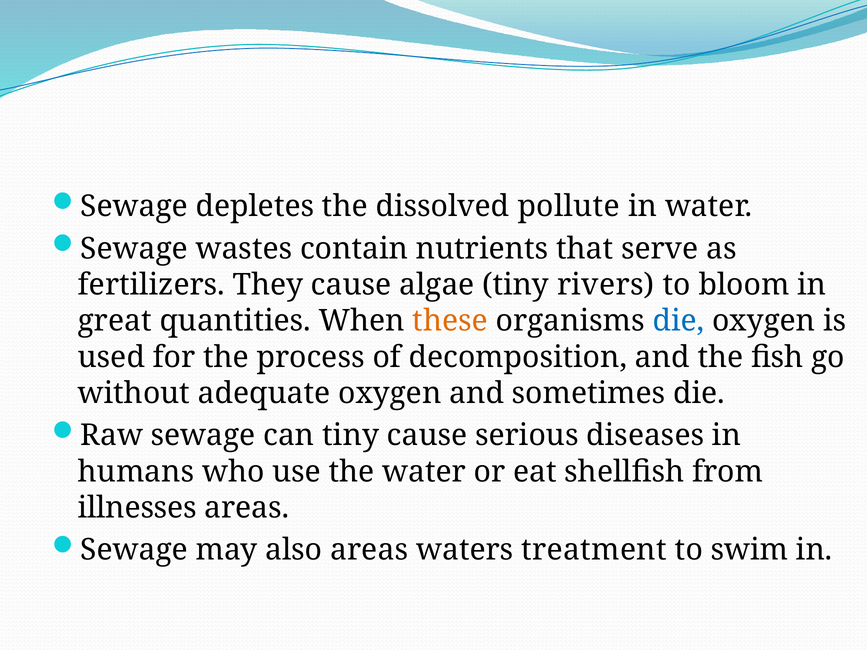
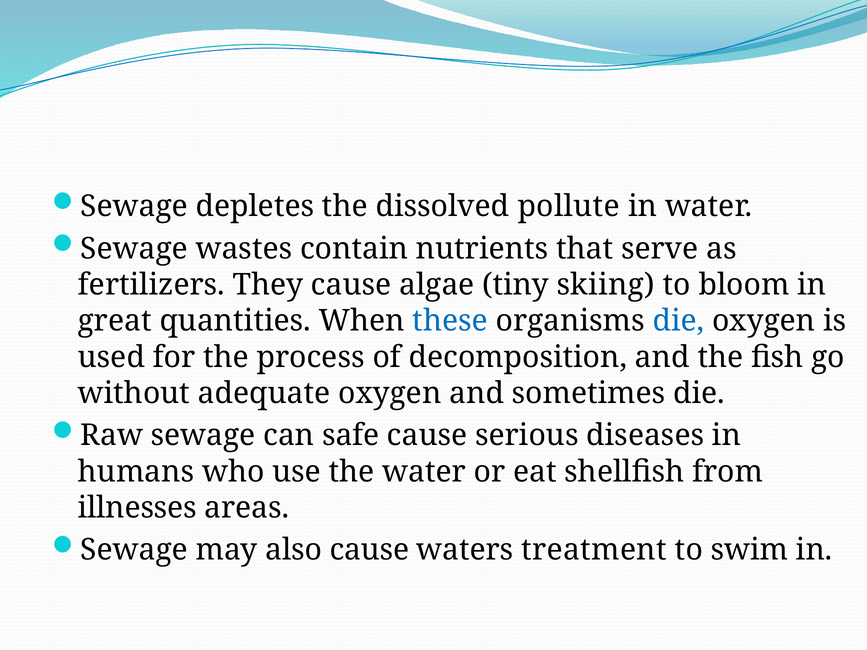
rivers: rivers -> skiing
these colour: orange -> blue
can tiny: tiny -> safe
also areas: areas -> cause
